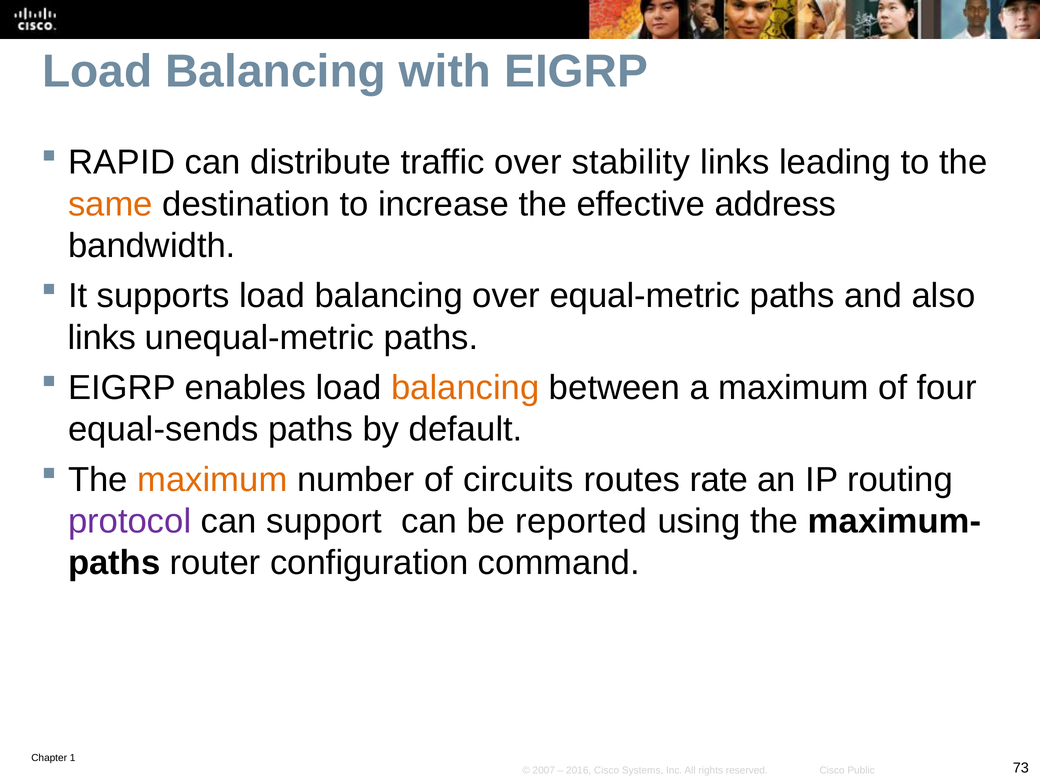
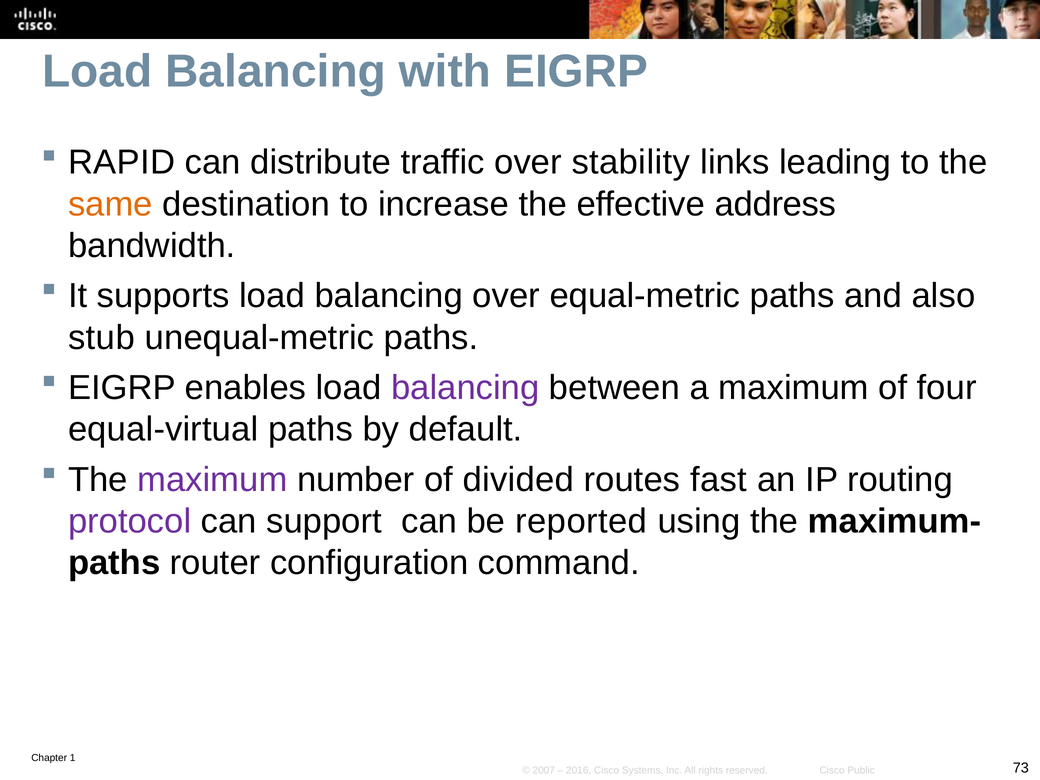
links at (102, 338): links -> stub
balancing at (465, 388) colour: orange -> purple
equal-sends: equal-sends -> equal-virtual
maximum at (212, 480) colour: orange -> purple
circuits: circuits -> divided
rate: rate -> fast
